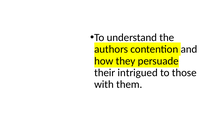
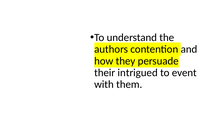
those: those -> event
